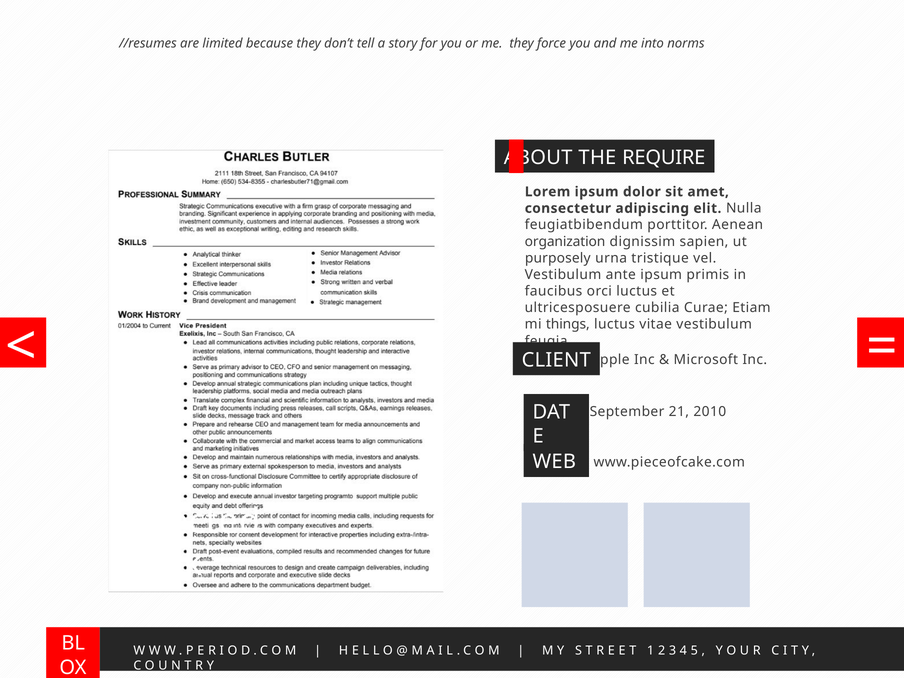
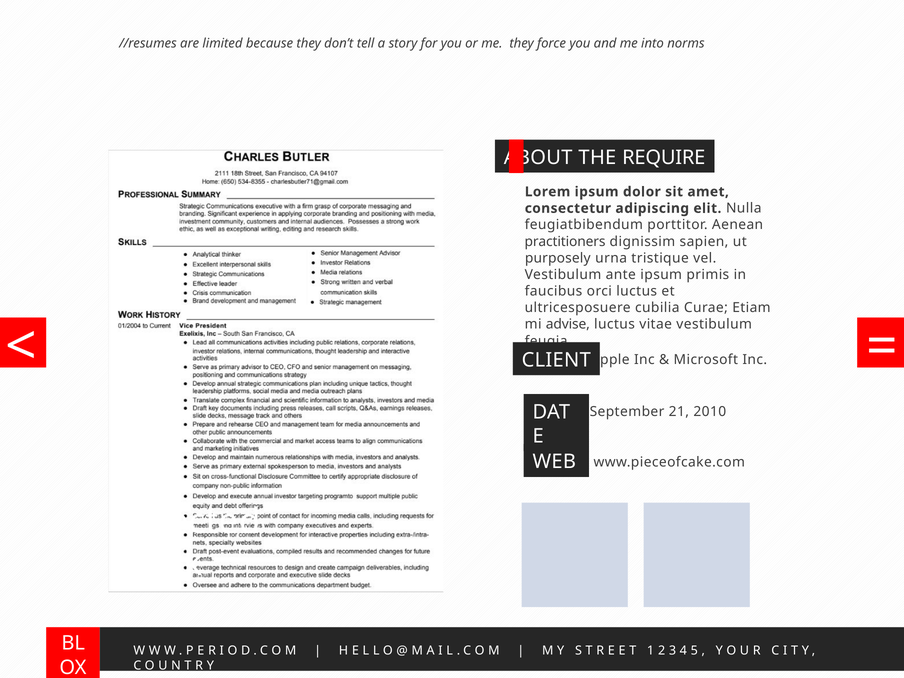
organization: organization -> practitioners
things: things -> advise
